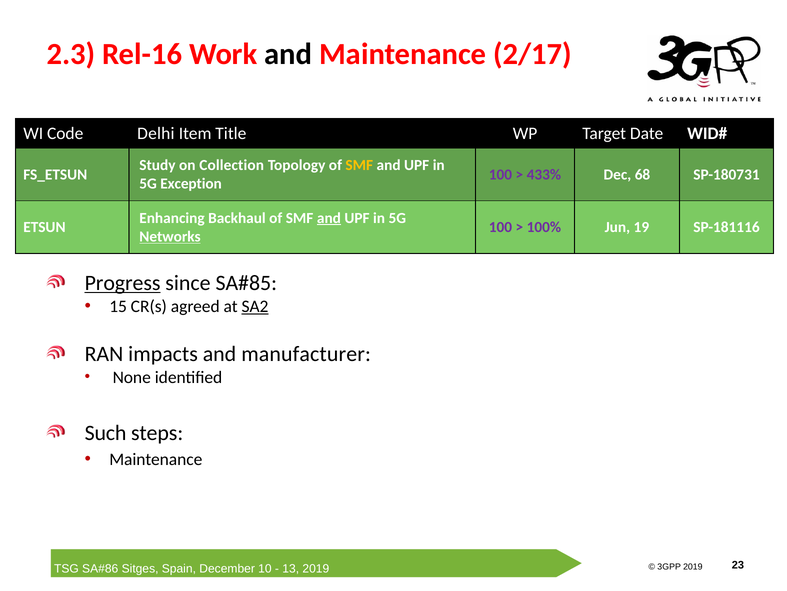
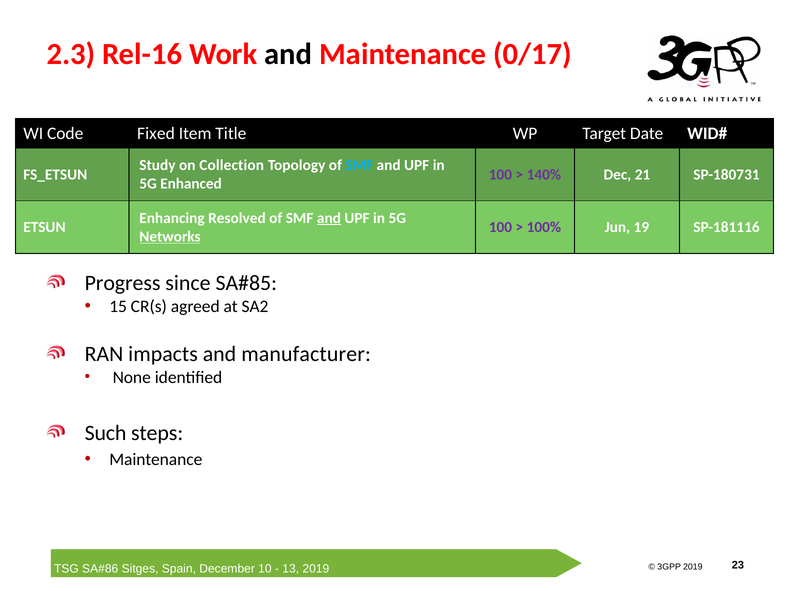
2/17: 2/17 -> 0/17
Delhi: Delhi -> Fixed
SMF at (359, 165) colour: yellow -> light blue
433%: 433% -> 140%
68: 68 -> 21
Exception: Exception -> Enhanced
Backhaul: Backhaul -> Resolved
Progress underline: present -> none
SA2 underline: present -> none
